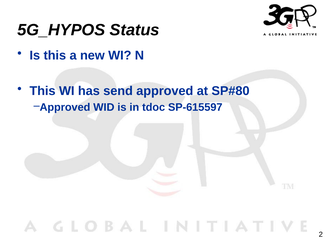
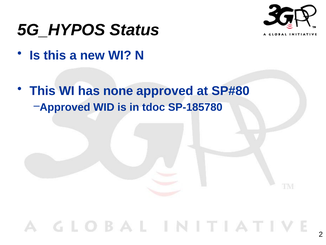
send: send -> none
SP-615597: SP-615597 -> SP-185780
